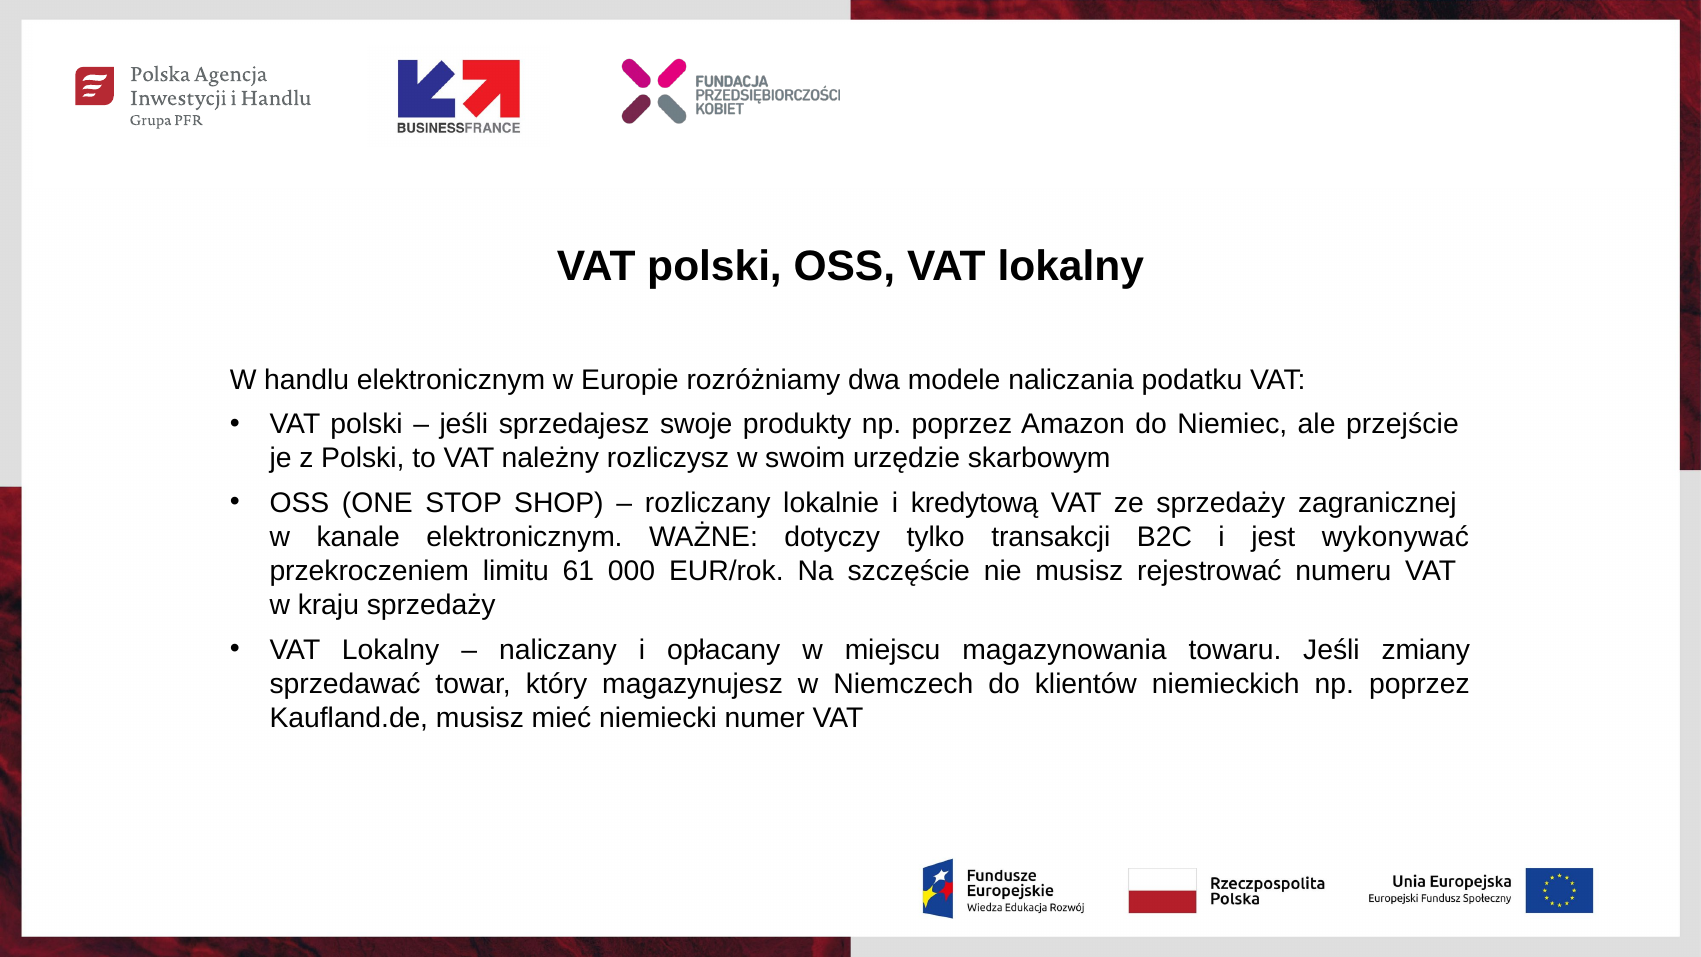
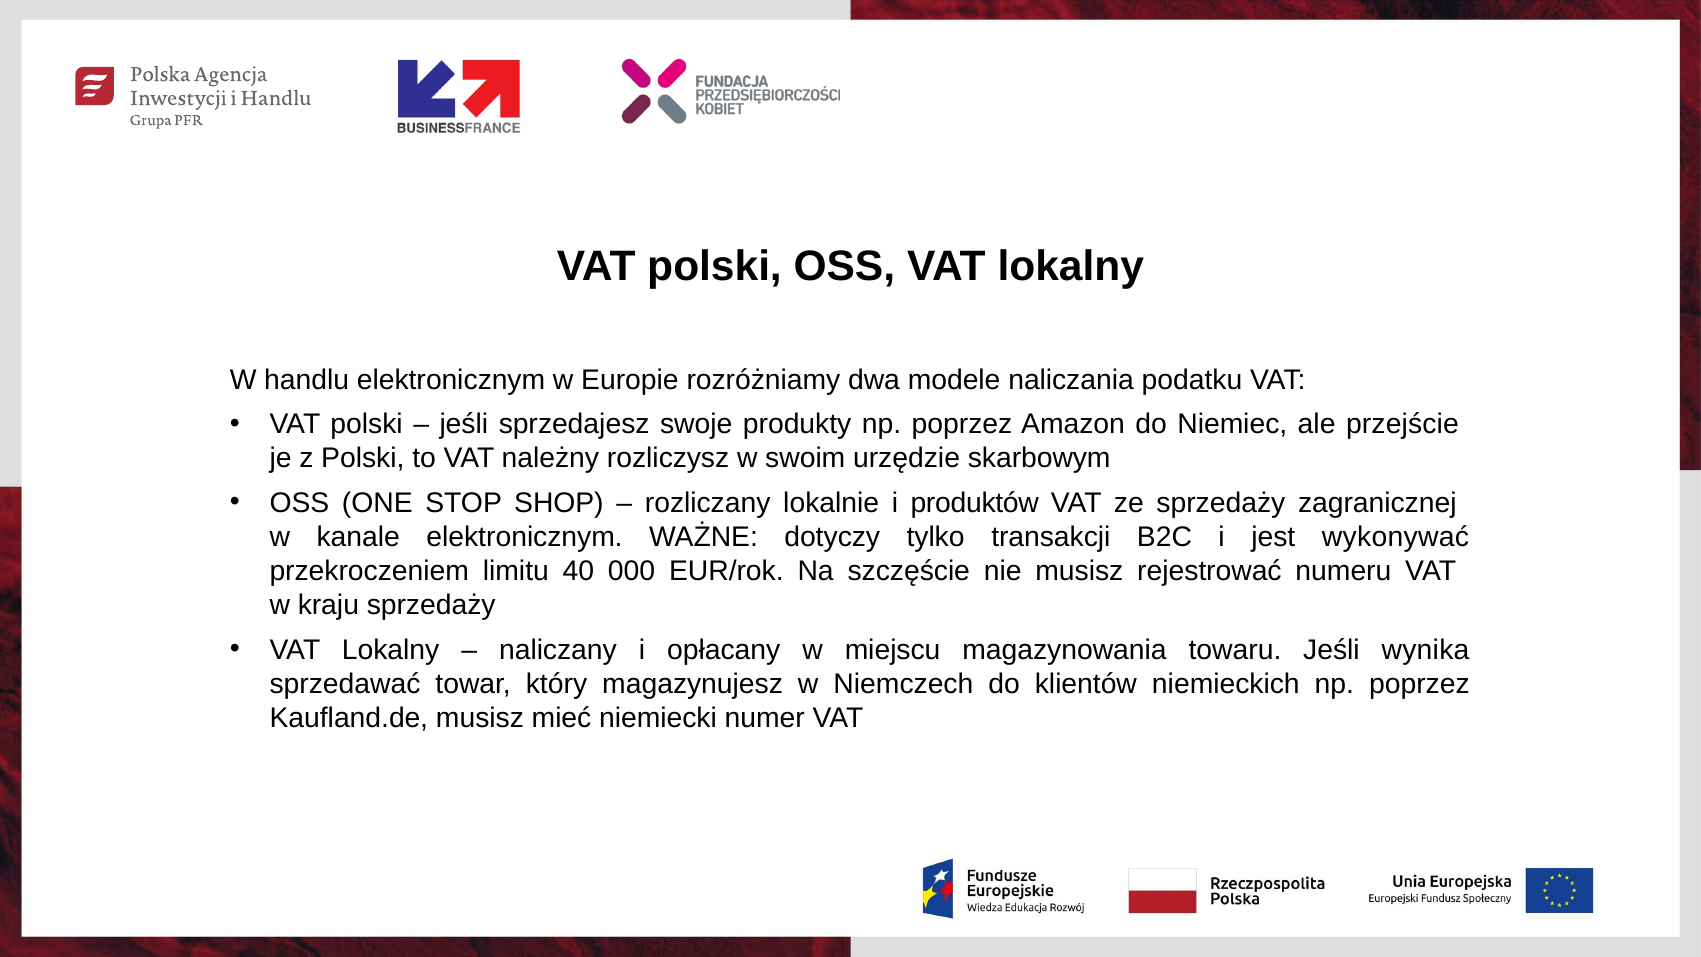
kredytową: kredytową -> produktów
61: 61 -> 40
zmiany: zmiany -> wynika
